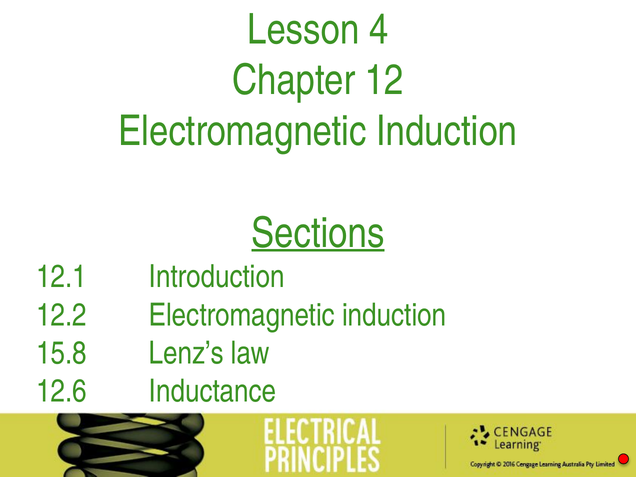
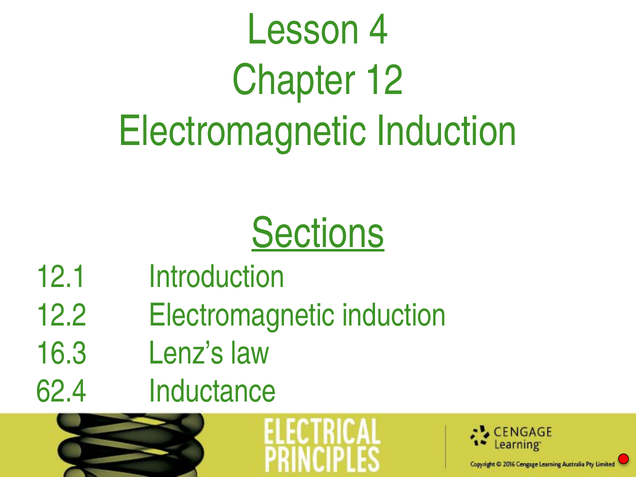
15.8: 15.8 -> 16.3
12.6: 12.6 -> 62.4
